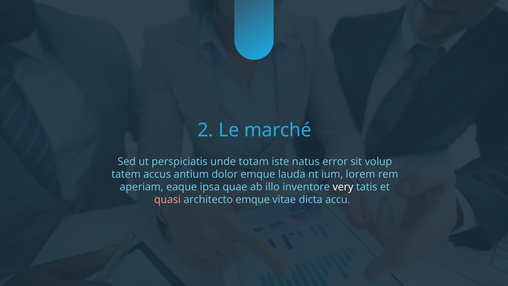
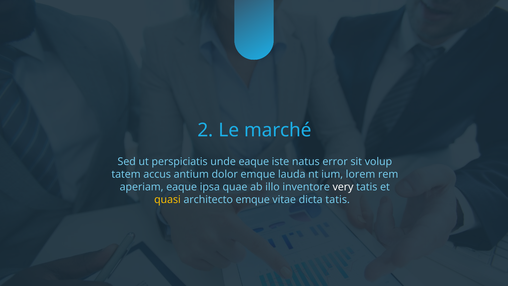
unde totam: totam -> eaque
quasi colour: pink -> yellow
dicta accu: accu -> tatis
